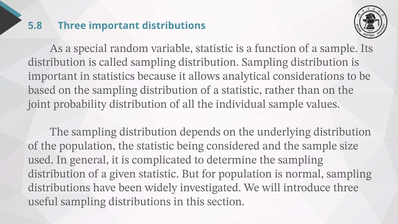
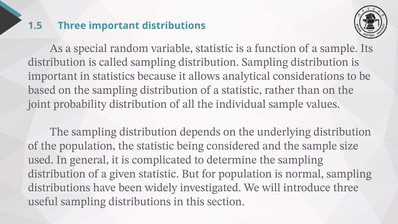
5.8: 5.8 -> 1.5
